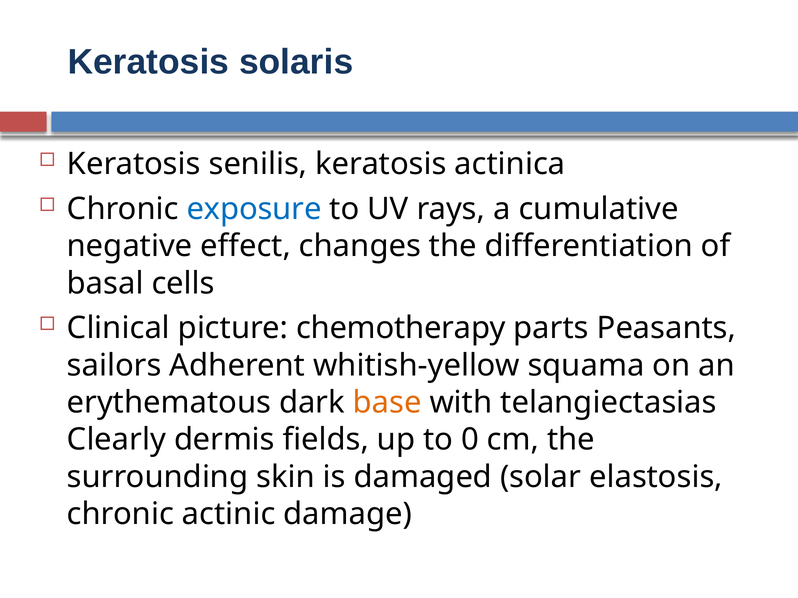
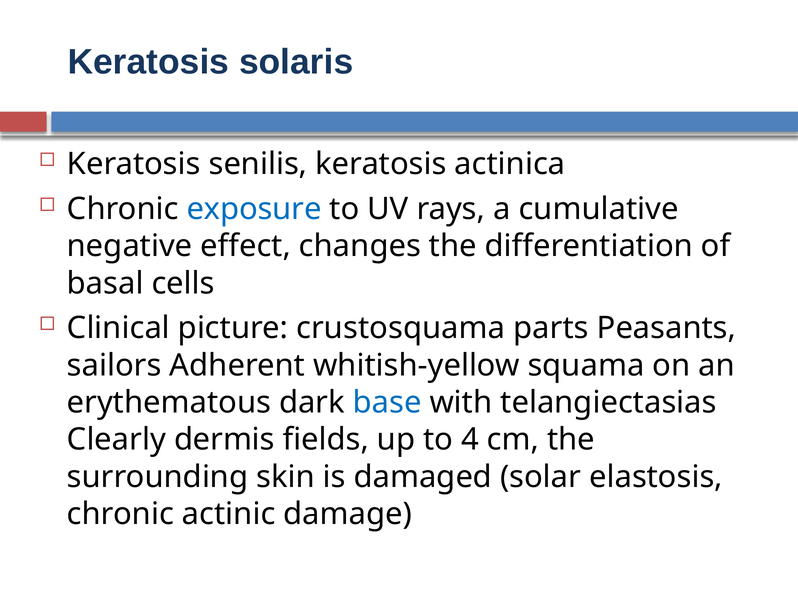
chemotherapy: chemotherapy -> crustosquama
base colour: orange -> blue
0: 0 -> 4
